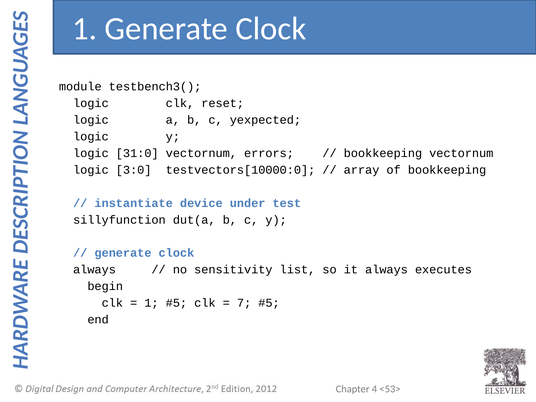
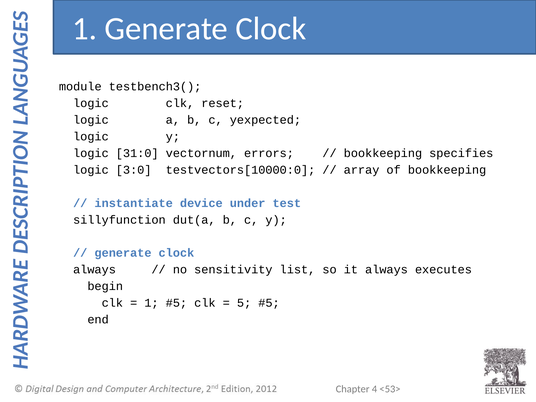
bookkeeping vectornum: vectornum -> specifies
7: 7 -> 5
